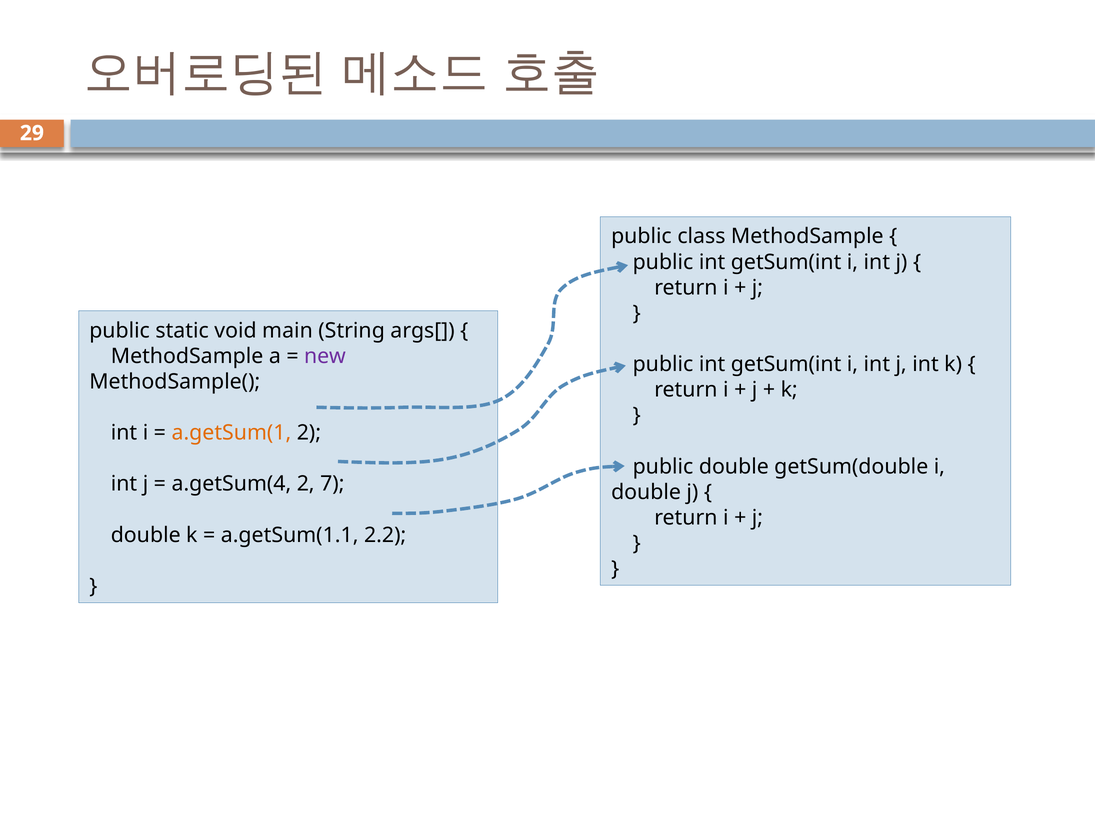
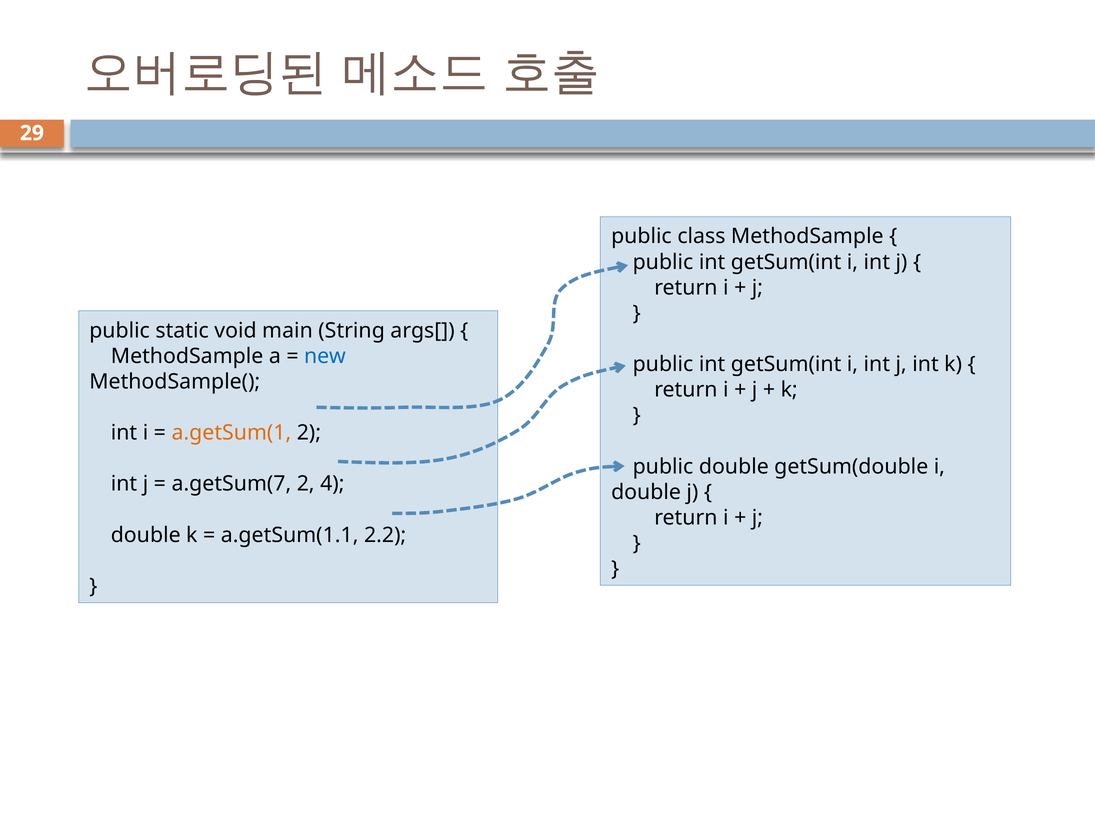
new colour: purple -> blue
a.getSum(4: a.getSum(4 -> a.getSum(7
7: 7 -> 4
